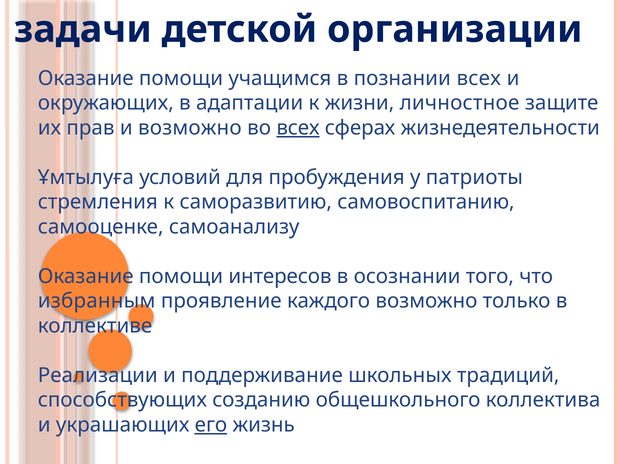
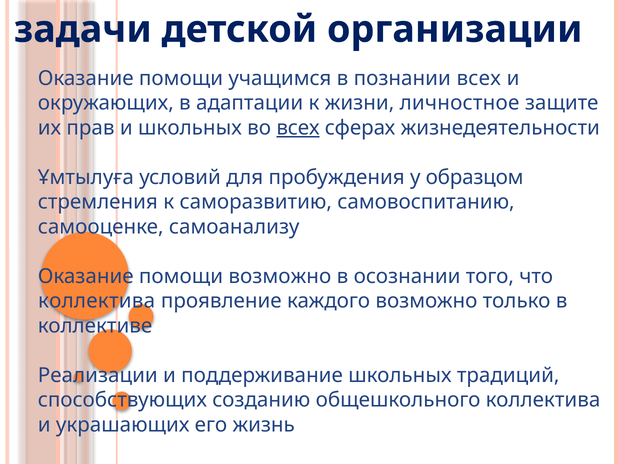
и возможно: возможно -> школьных
патриоты: патриоты -> образцом
помощи интересов: интересов -> возможно
избранным at (97, 301): избранным -> коллектива
его underline: present -> none
